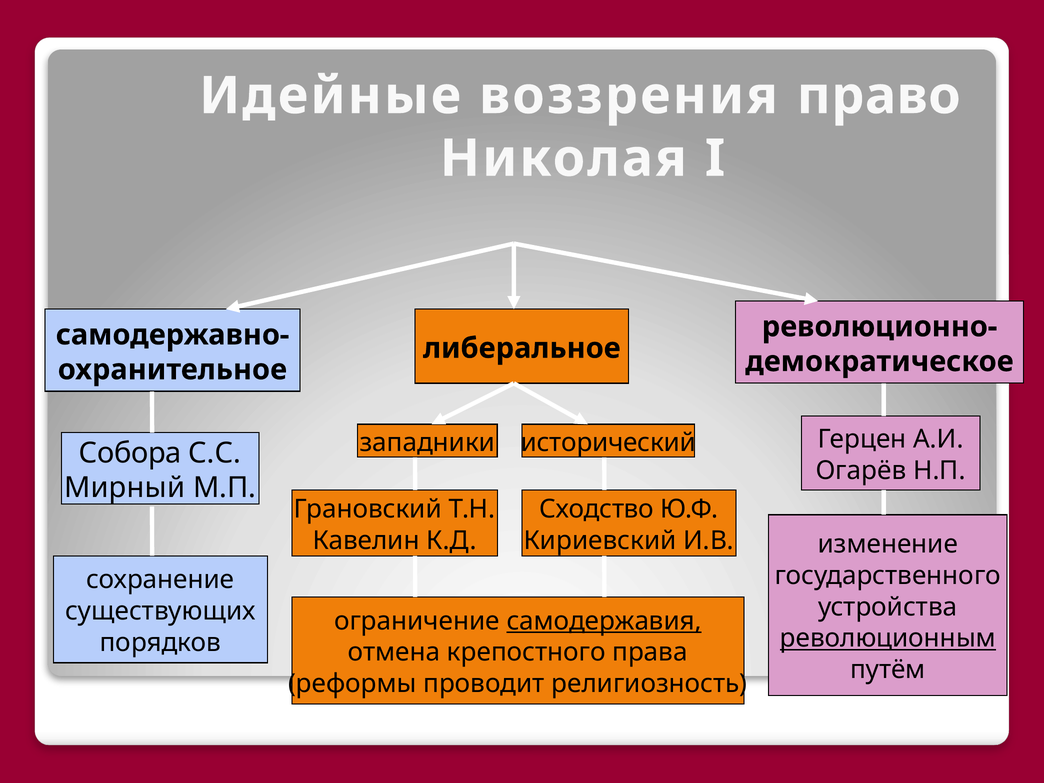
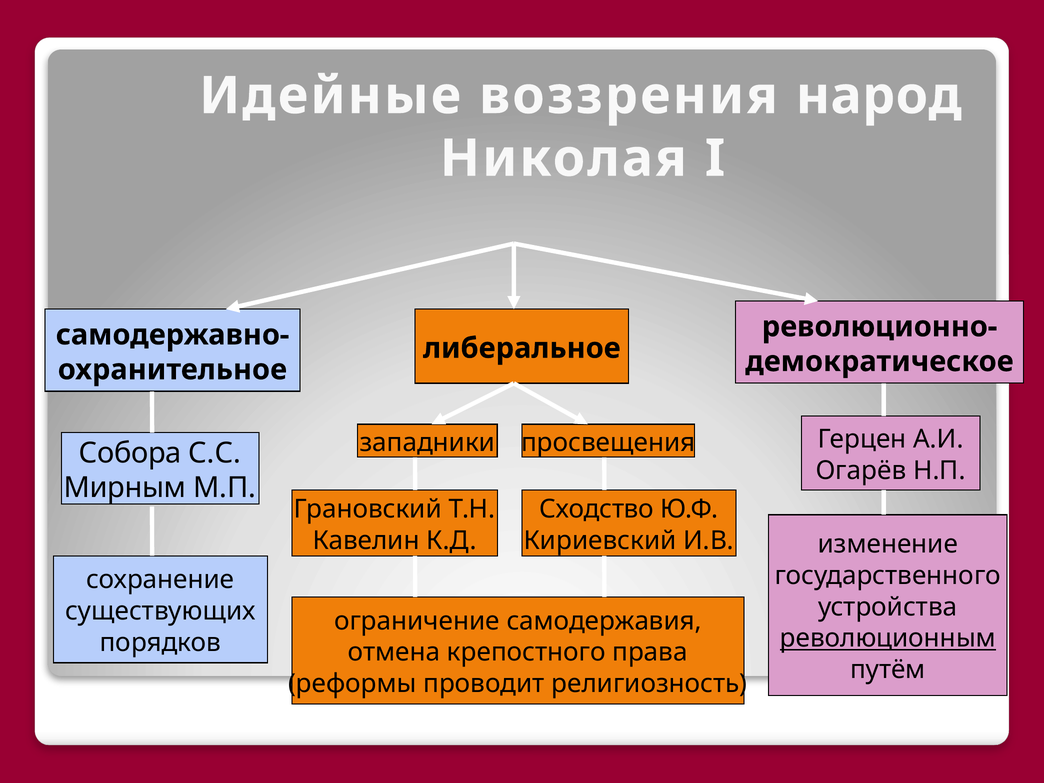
право: право -> народ
исторический: исторический -> просвещения
Мирный: Мирный -> Мирным
самодержавия underline: present -> none
